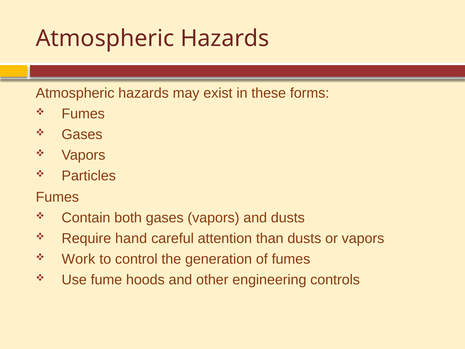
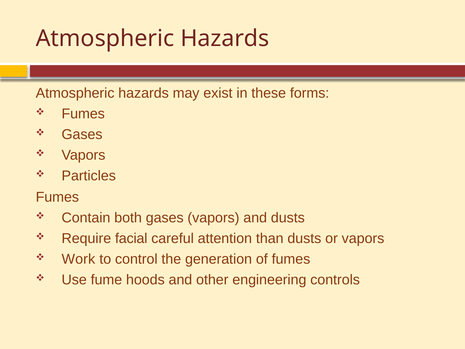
hand: hand -> facial
